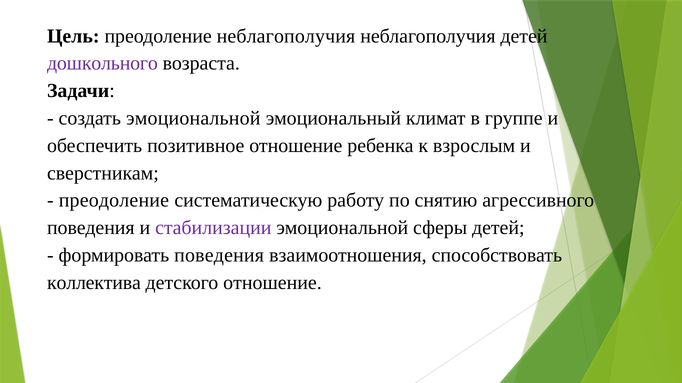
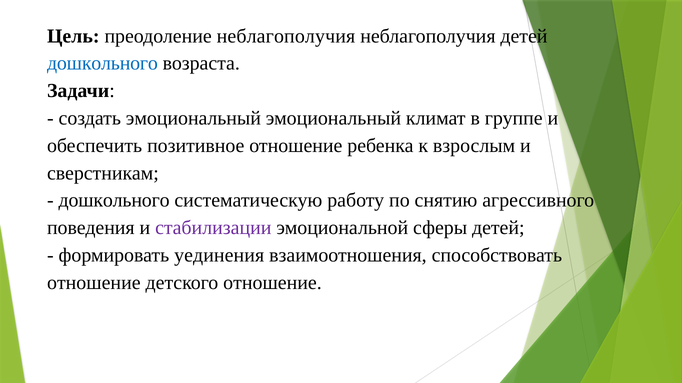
дошкольного at (102, 63) colour: purple -> blue
создать эмоциональной: эмоциональной -> эмоциональный
преодоление at (114, 201): преодоление -> дошкольного
формировать поведения: поведения -> уединения
коллектива at (94, 283): коллектива -> отношение
